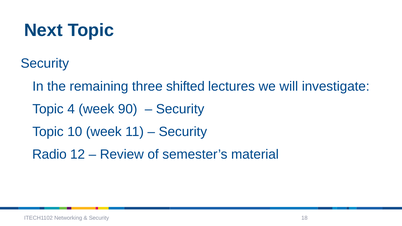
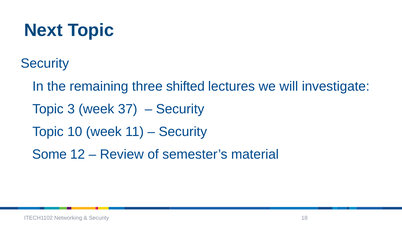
4: 4 -> 3
90: 90 -> 37
Radio: Radio -> Some
